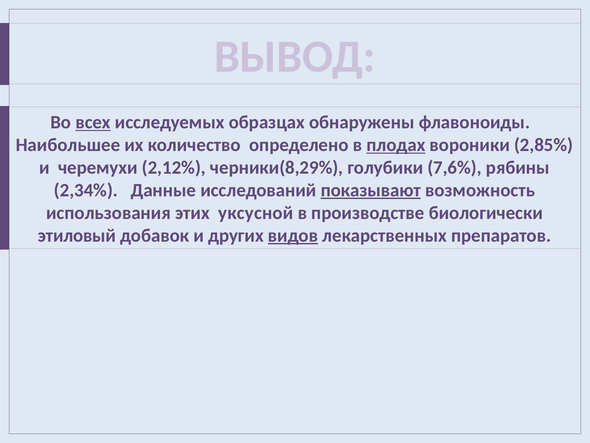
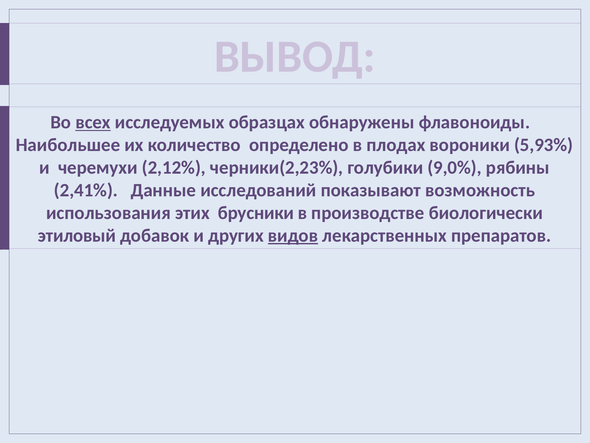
плодах underline: present -> none
2,85%: 2,85% -> 5,93%
черники(8,29%: черники(8,29% -> черники(2,23%
7,6%: 7,6% -> 9,0%
2,34%: 2,34% -> 2,41%
показывают underline: present -> none
уксусной: уксусной -> брусники
